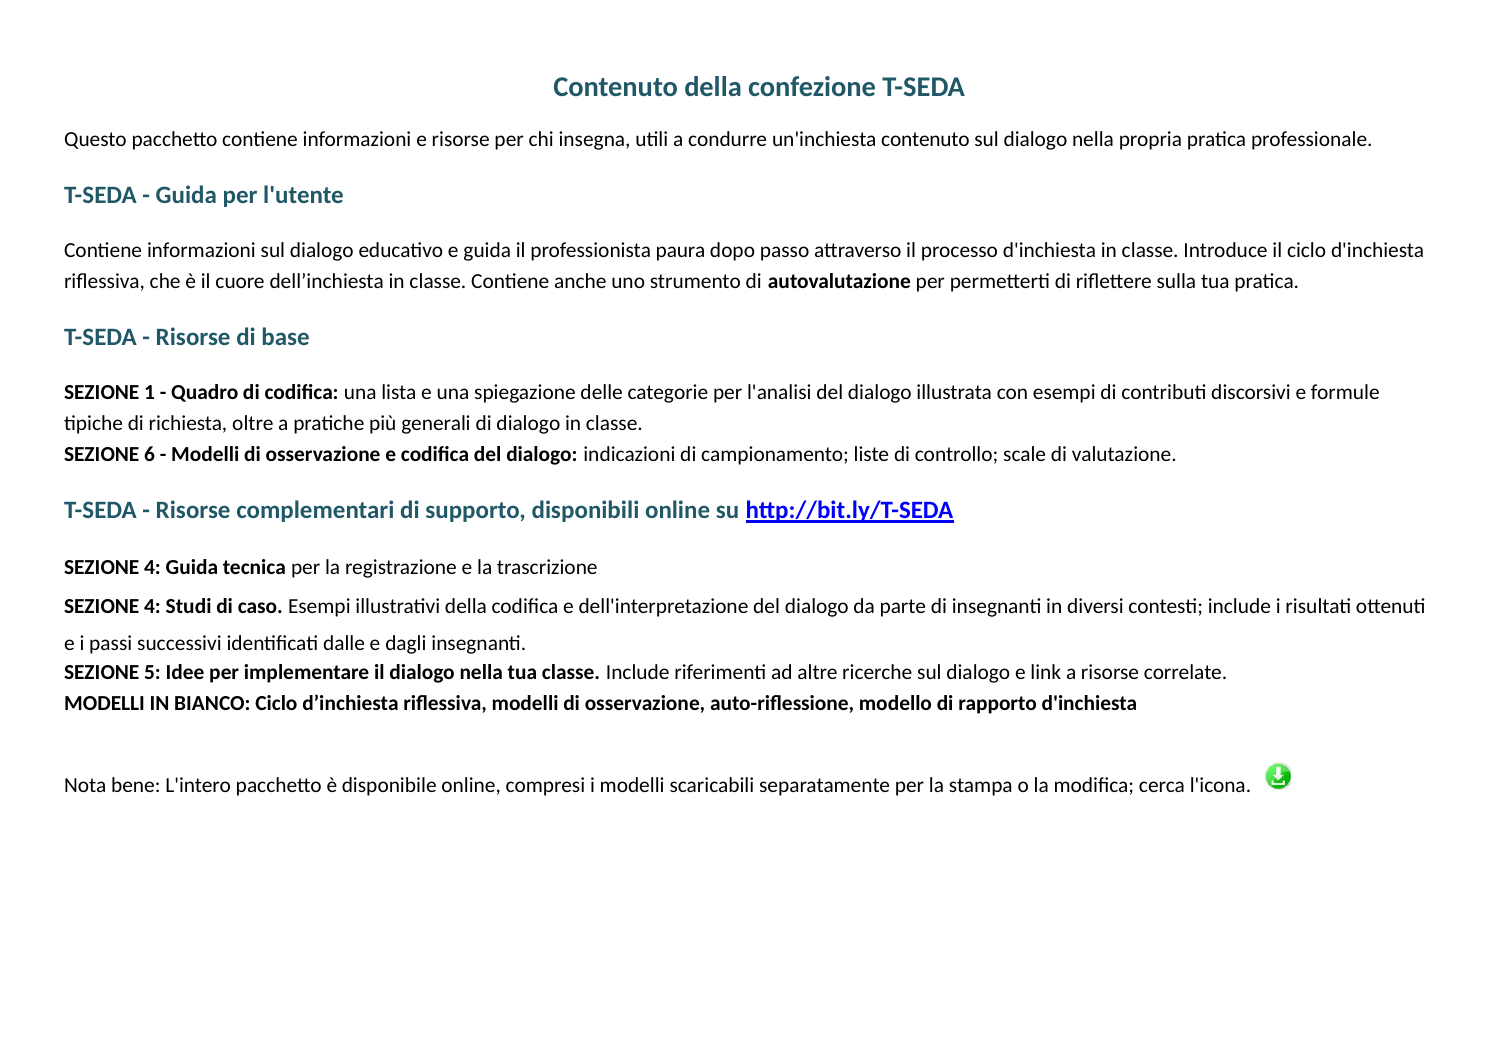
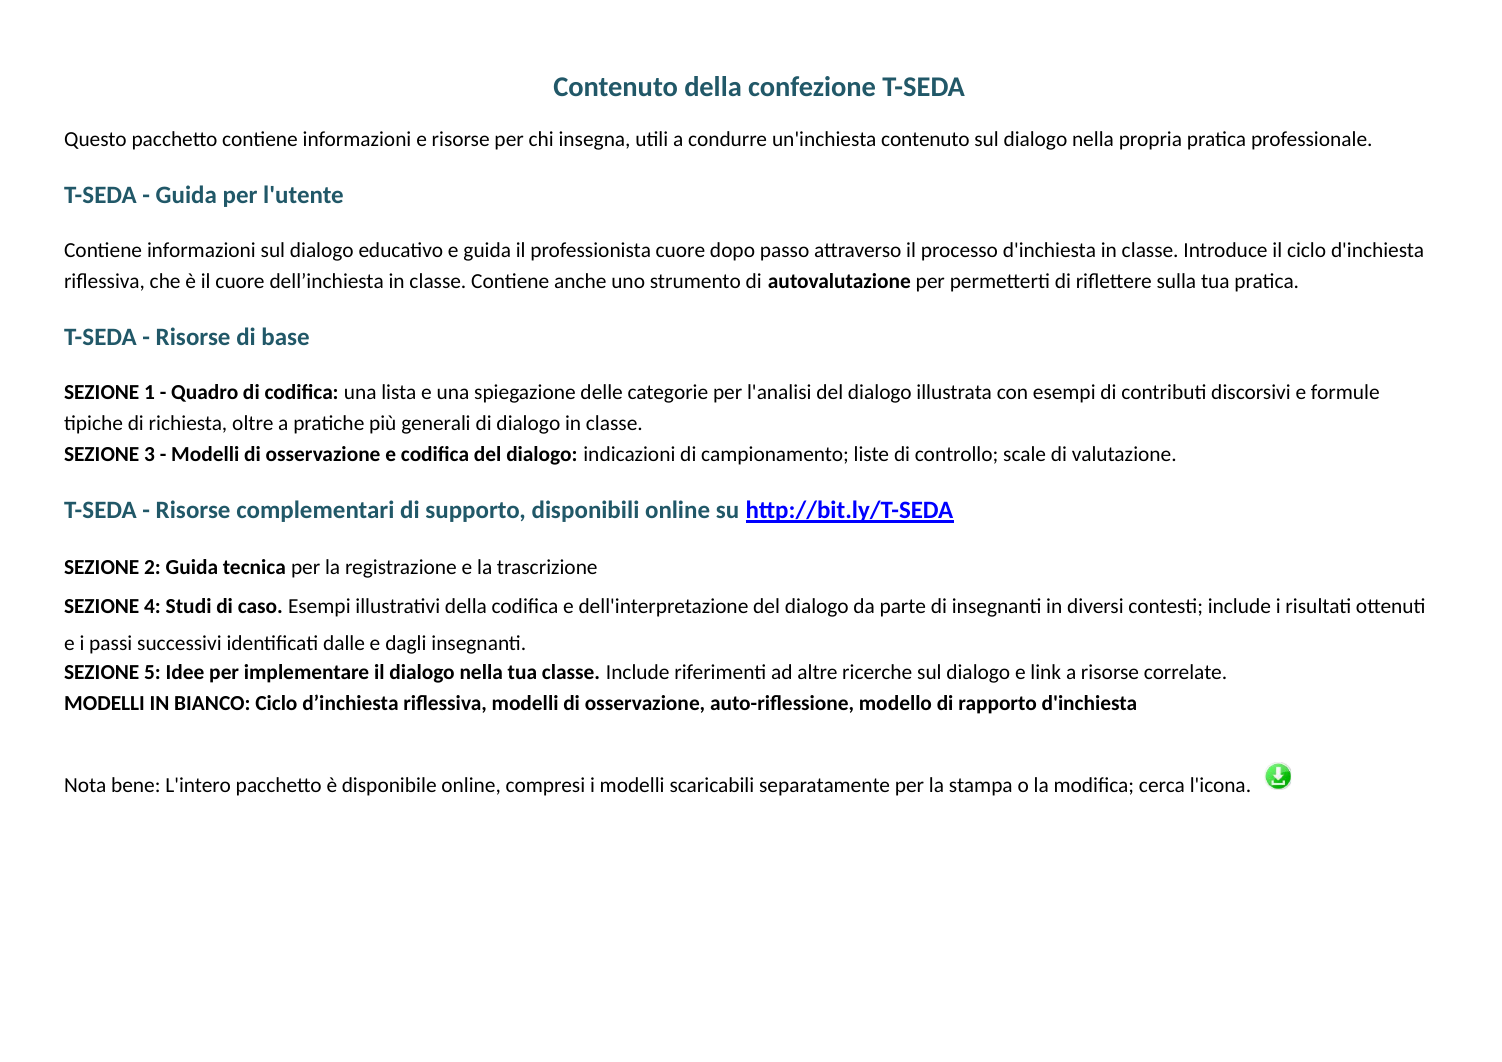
professionista paura: paura -> cuore
6: 6 -> 3
4 at (152, 568): 4 -> 2
